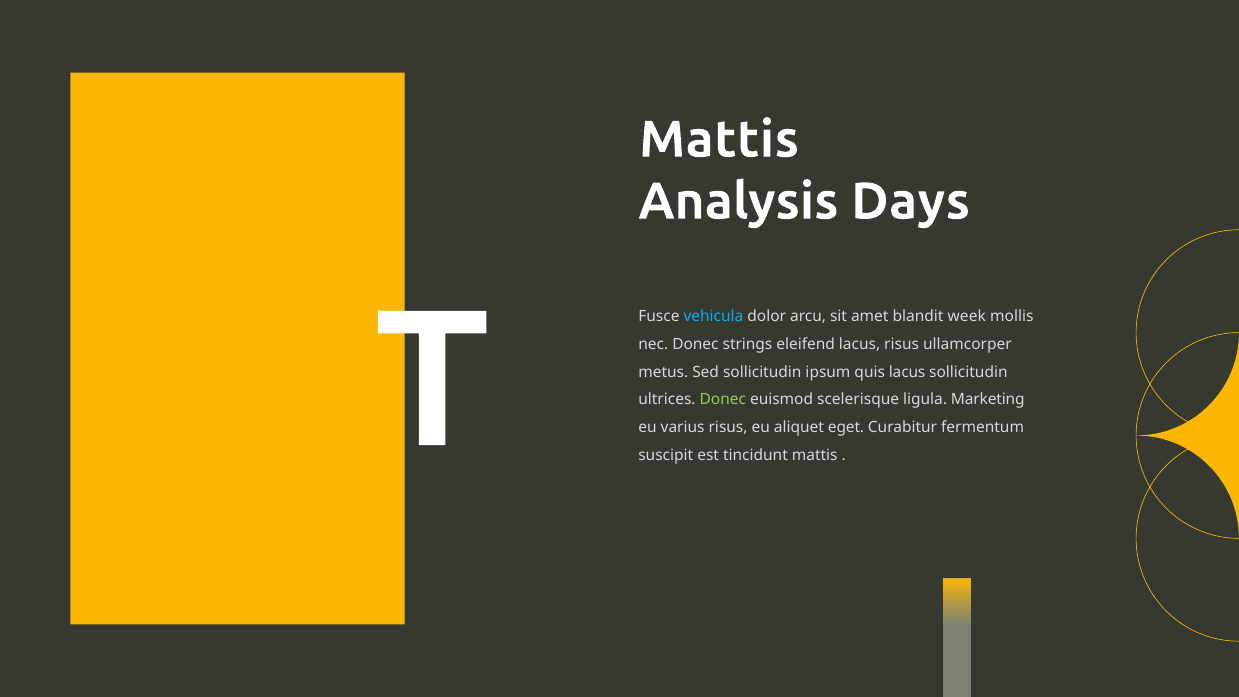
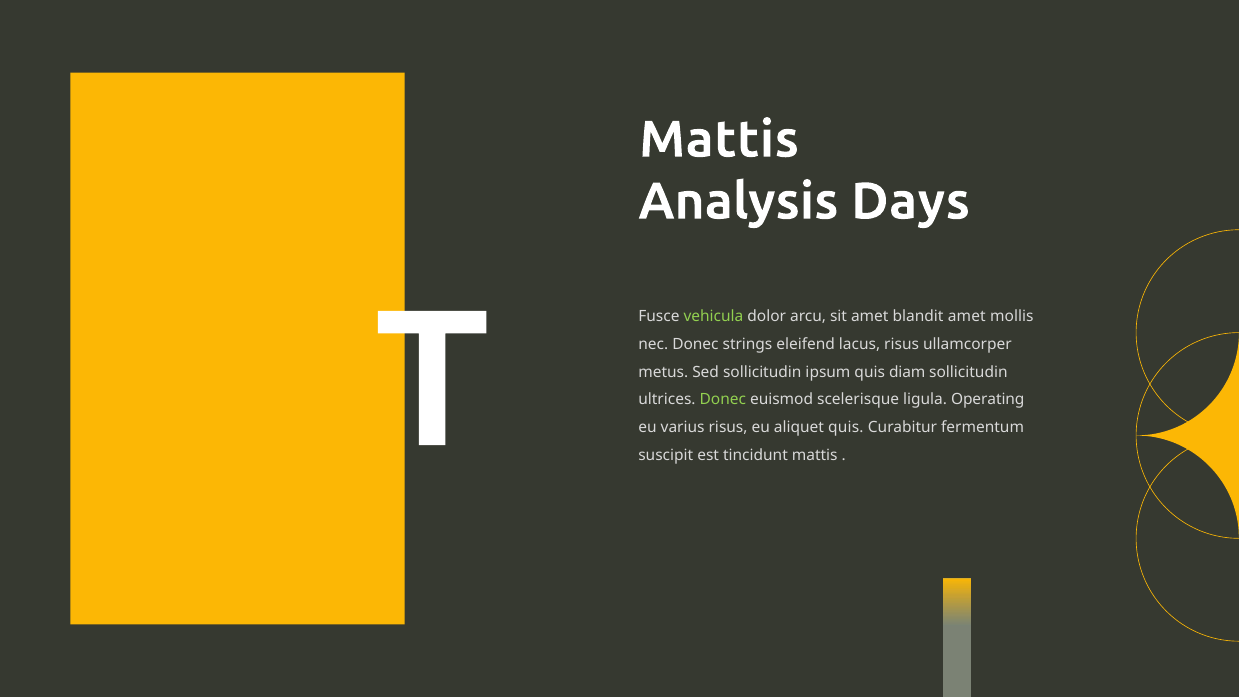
vehicula colour: light blue -> light green
blandit week: week -> amet
quis lacus: lacus -> diam
Marketing: Marketing -> Operating
aliquet eget: eget -> quis
